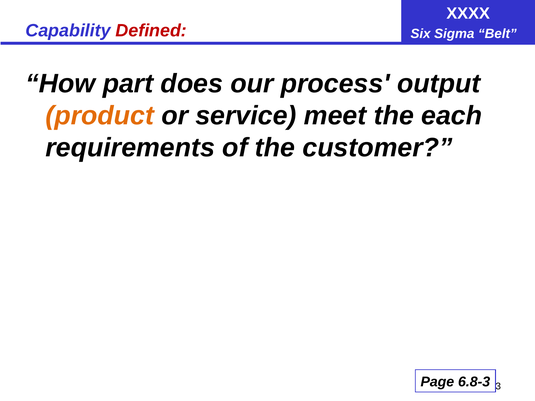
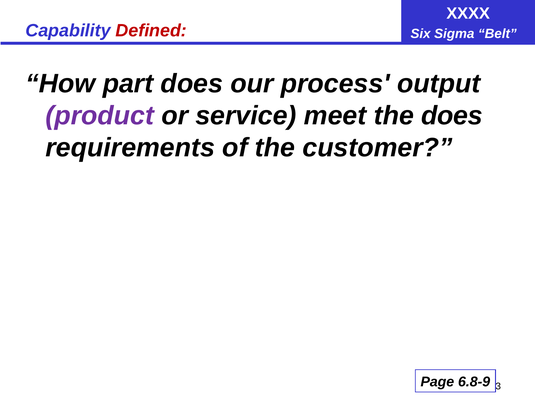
product colour: orange -> purple
the each: each -> does
6.8-3: 6.8-3 -> 6.8-9
